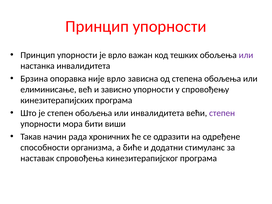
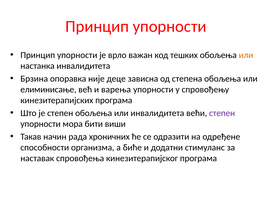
или at (246, 55) colour: purple -> orange
није врло: врло -> деце
зависно: зависно -> варења
